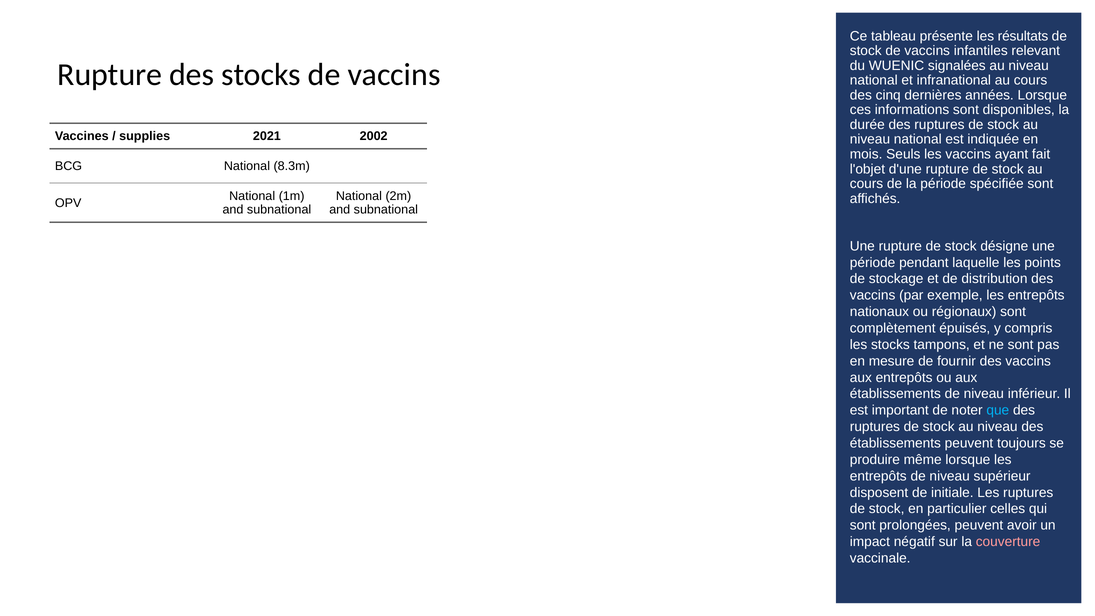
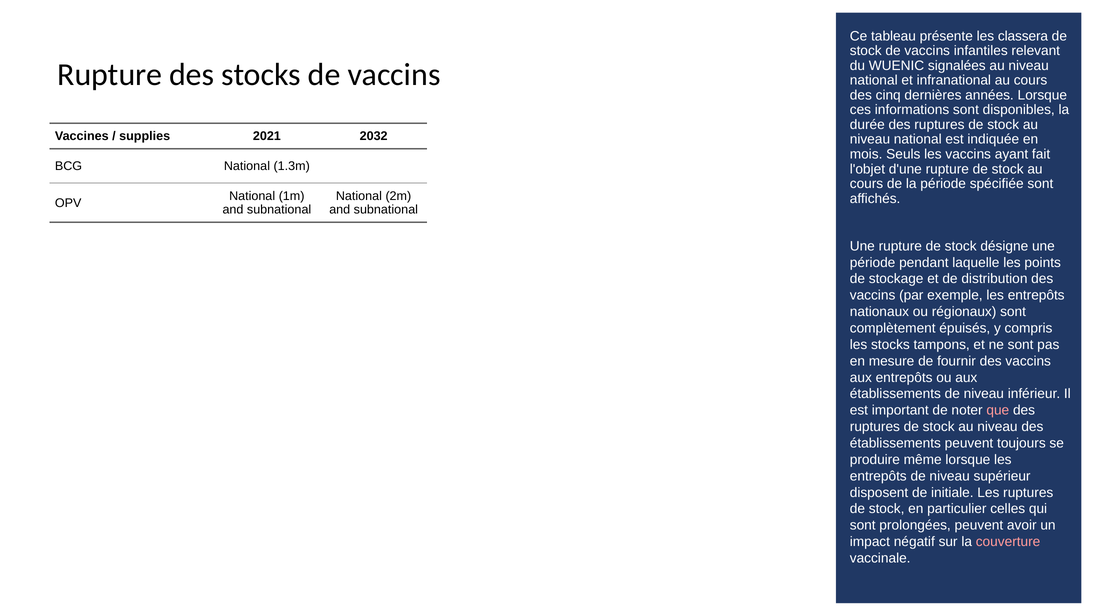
résultats: résultats -> classera
2002: 2002 -> 2032
8.3m: 8.3m -> 1.3m
que colour: light blue -> pink
